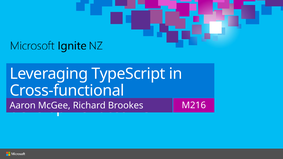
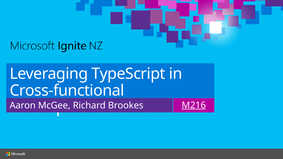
M216 underline: none -> present
